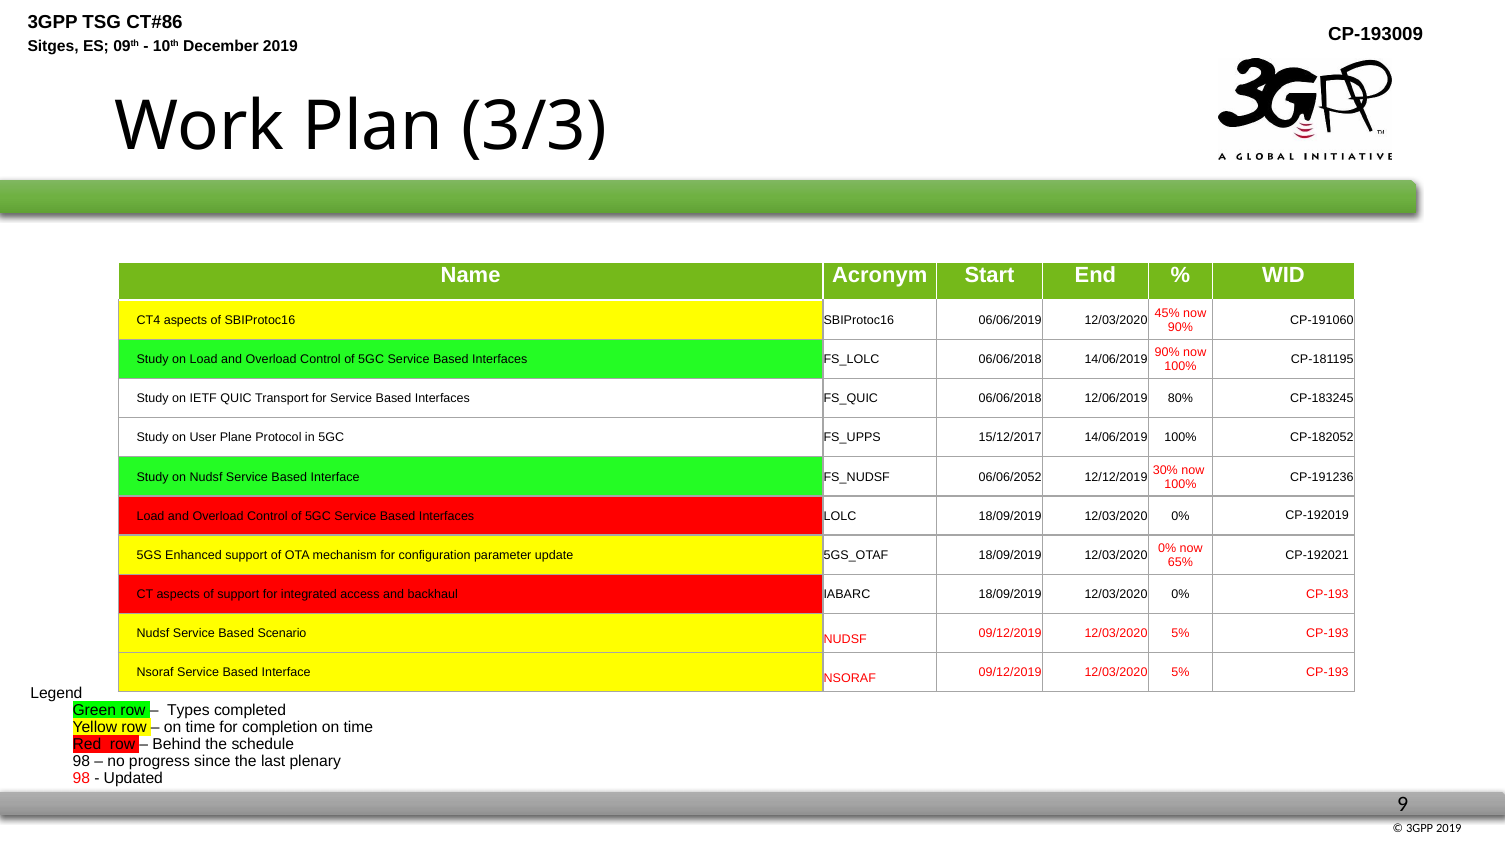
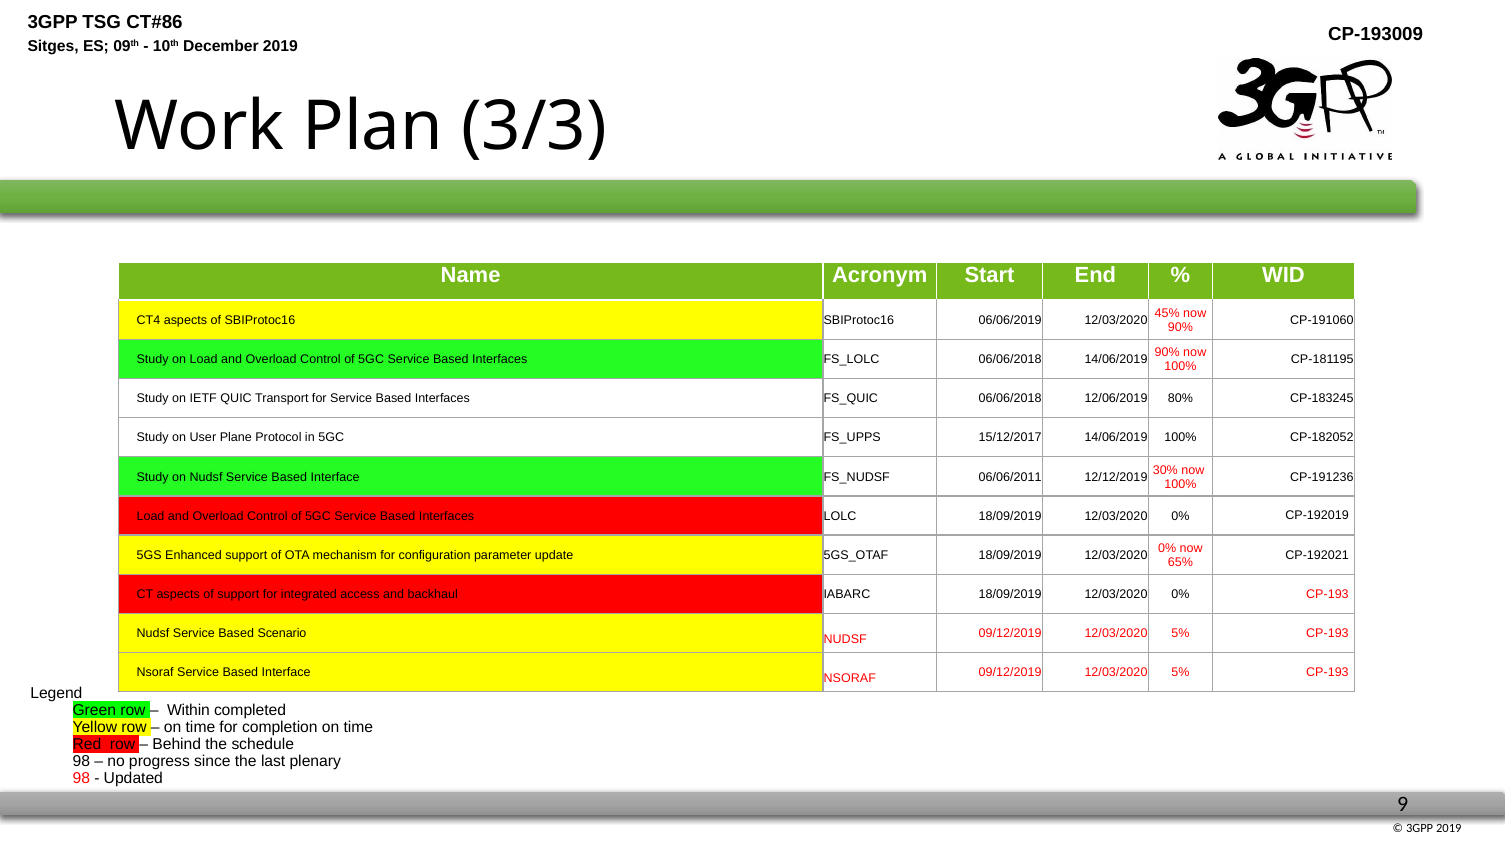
06/06/2052: 06/06/2052 -> 06/06/2011
Types: Types -> Within
